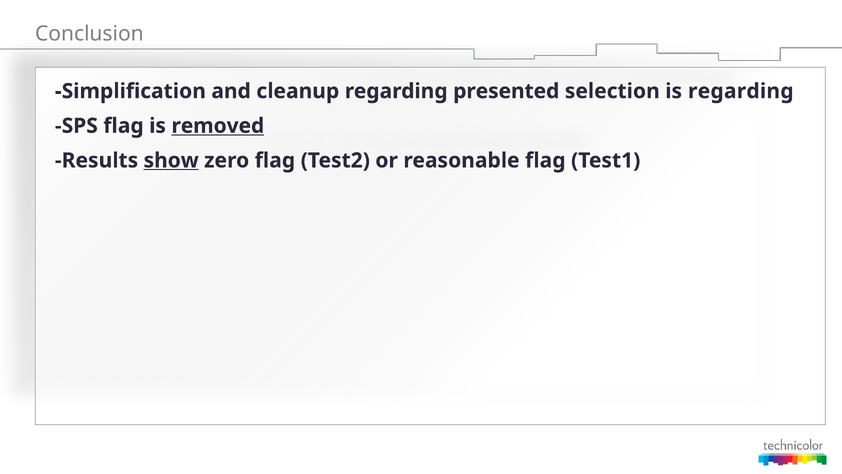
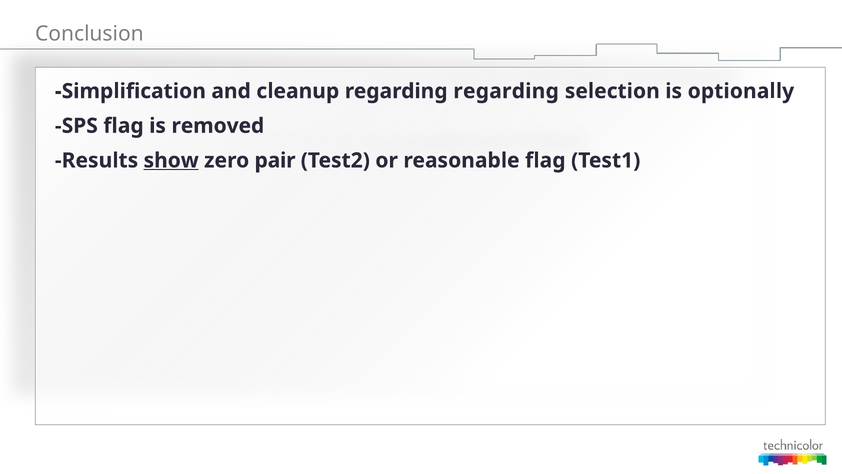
regarding presented: presented -> regarding
is regarding: regarding -> optionally
removed underline: present -> none
zero flag: flag -> pair
